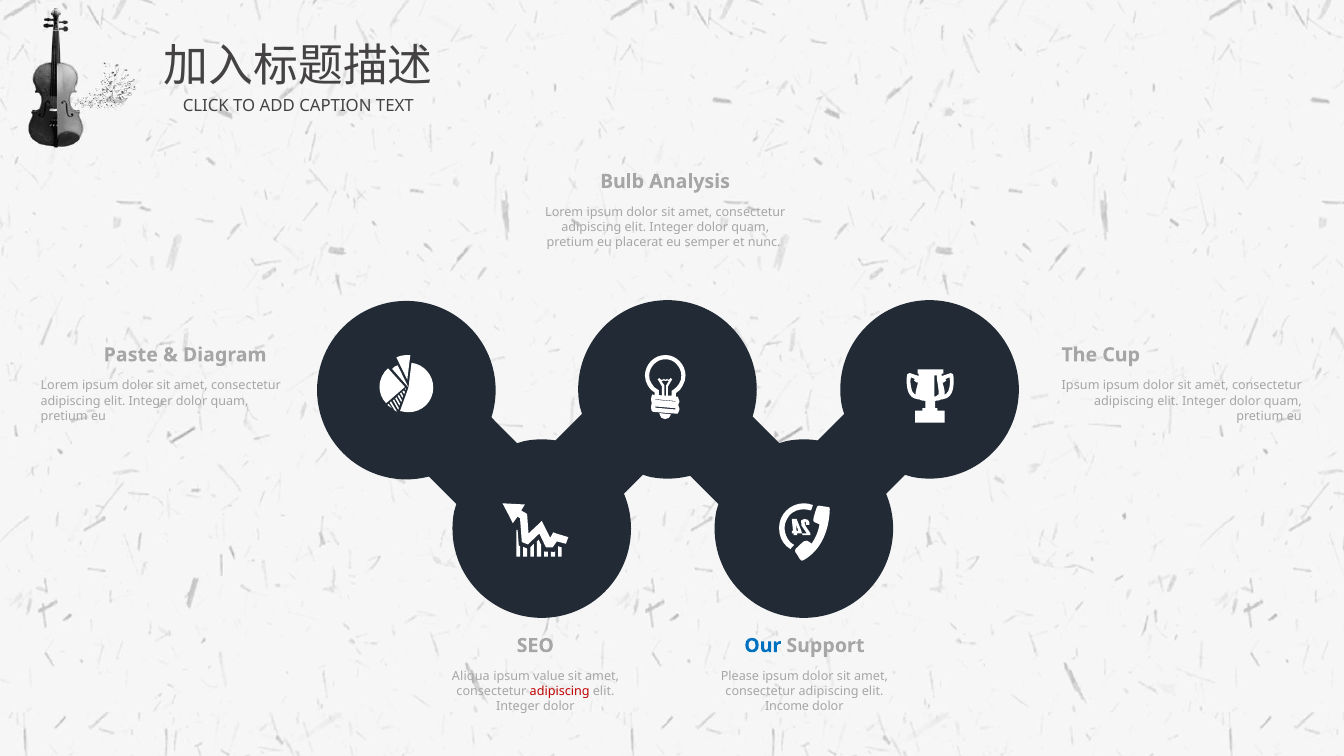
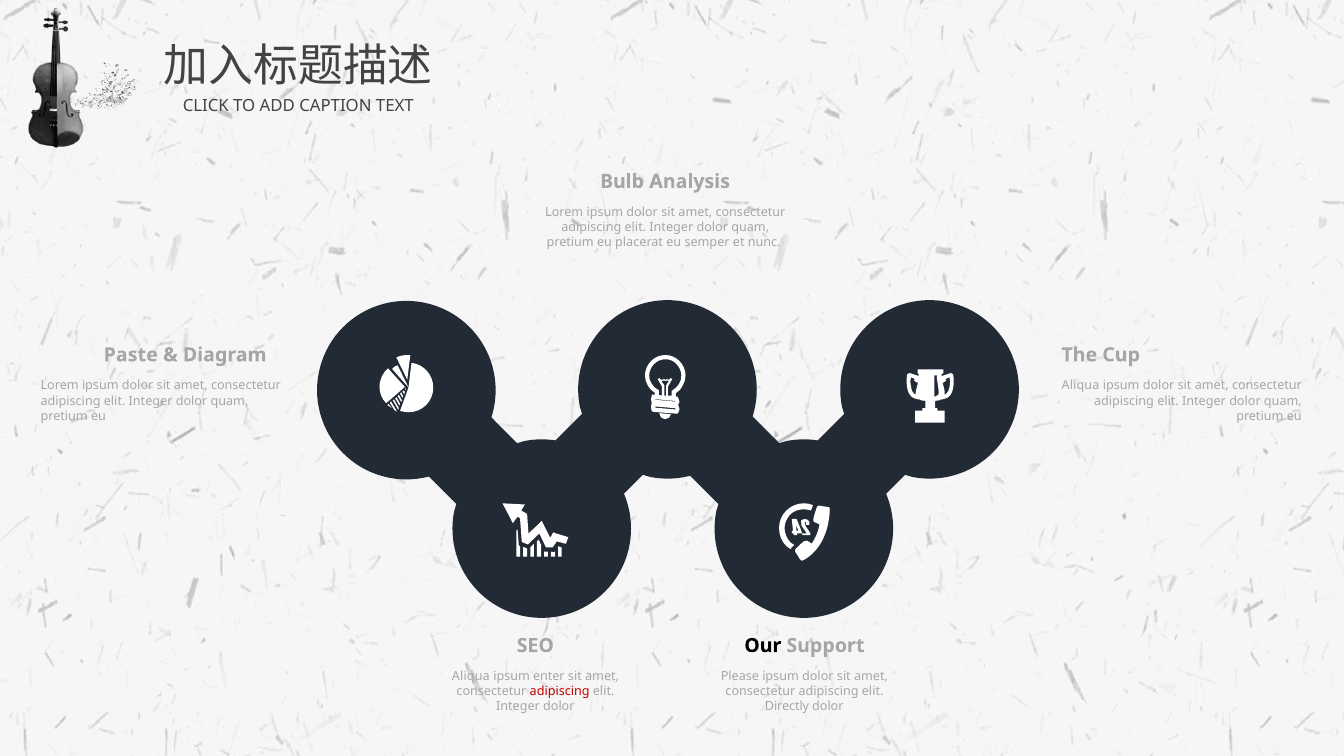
Ipsum at (1081, 386): Ipsum -> Aliqua
Our colour: blue -> black
value: value -> enter
Income: Income -> Directly
